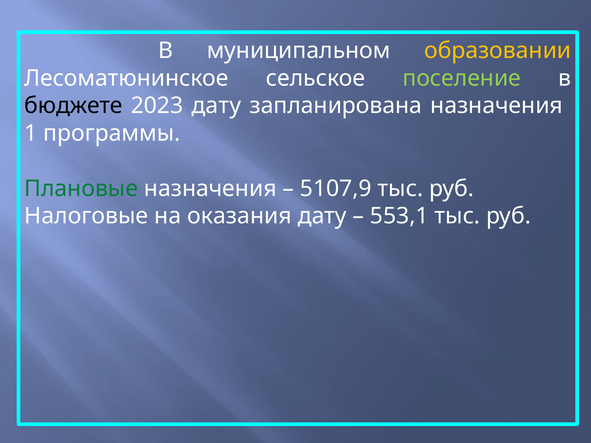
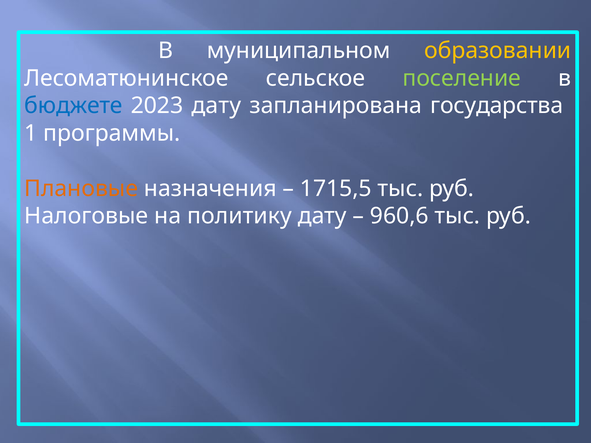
бюджете colour: black -> blue
запланирована назначения: назначения -> государства
Плановые colour: green -> orange
5107,9: 5107,9 -> 1715,5
оказания: оказания -> политику
553,1: 553,1 -> 960,6
